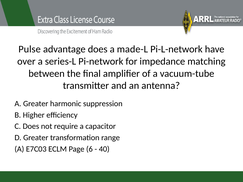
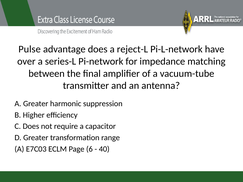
made-L: made-L -> reject-L
